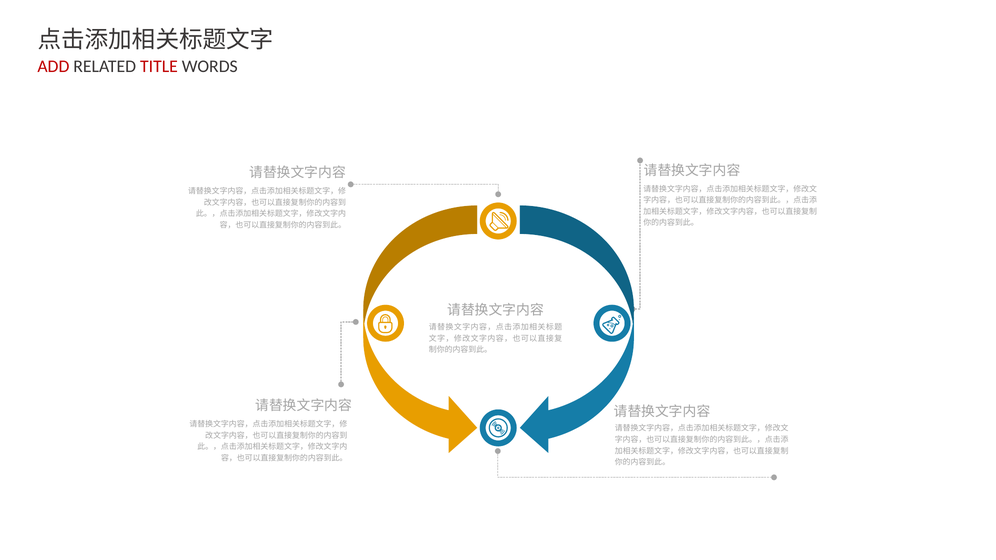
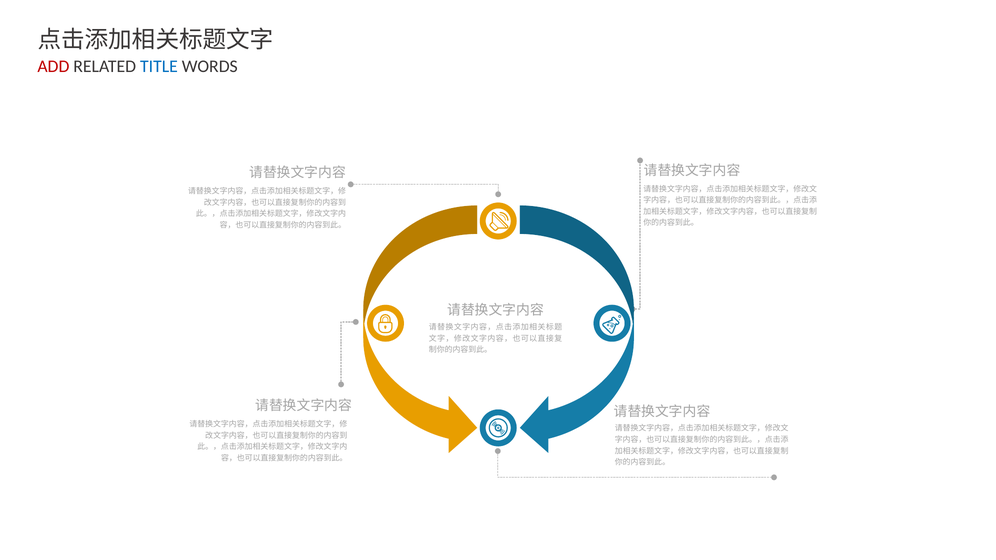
TITLE colour: red -> blue
